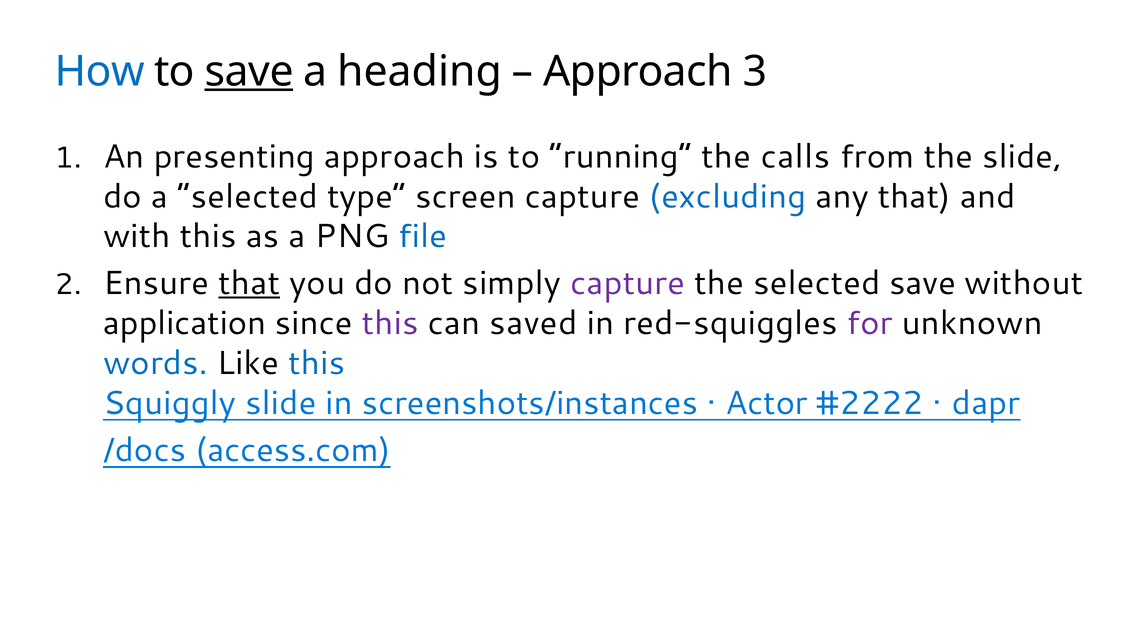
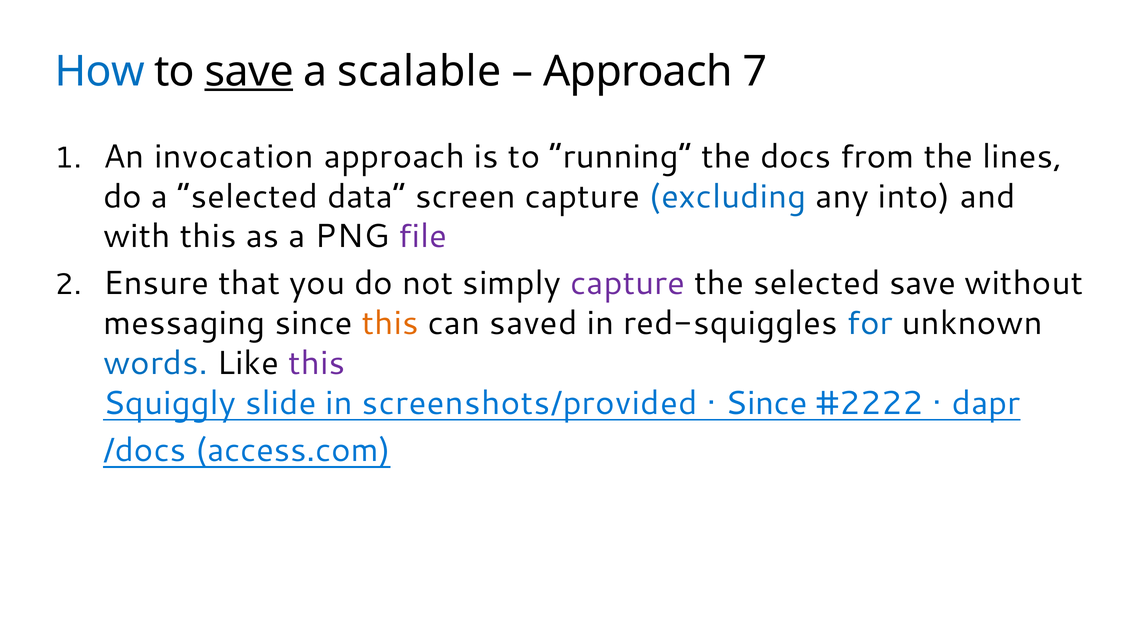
heading: heading -> scalable
3: 3 -> 7
presenting: presenting -> invocation
calls: calls -> docs
the slide: slide -> lines
type: type -> data
any that: that -> into
file colour: blue -> purple
that at (249, 283) underline: present -> none
application: application -> messaging
this at (390, 323) colour: purple -> orange
for colour: purple -> blue
this at (317, 363) colour: blue -> purple
screenshots/instances: screenshots/instances -> screenshots/provided
Actor at (767, 403): Actor -> Since
